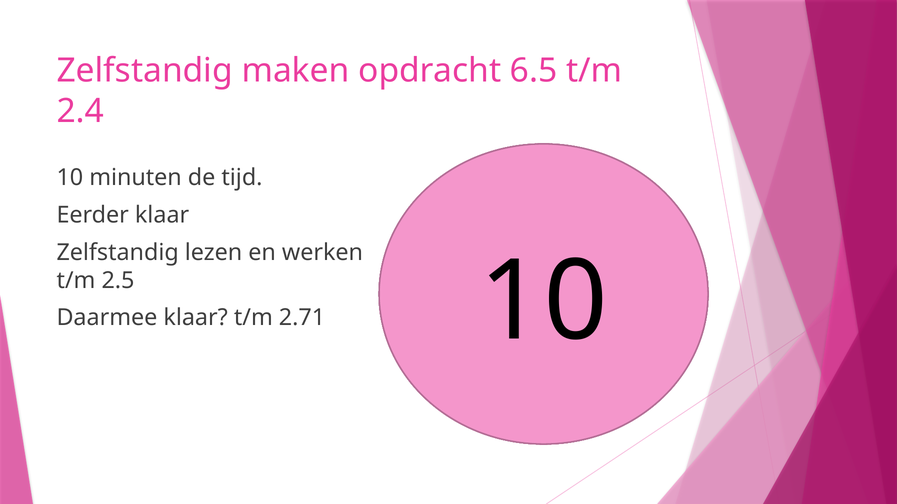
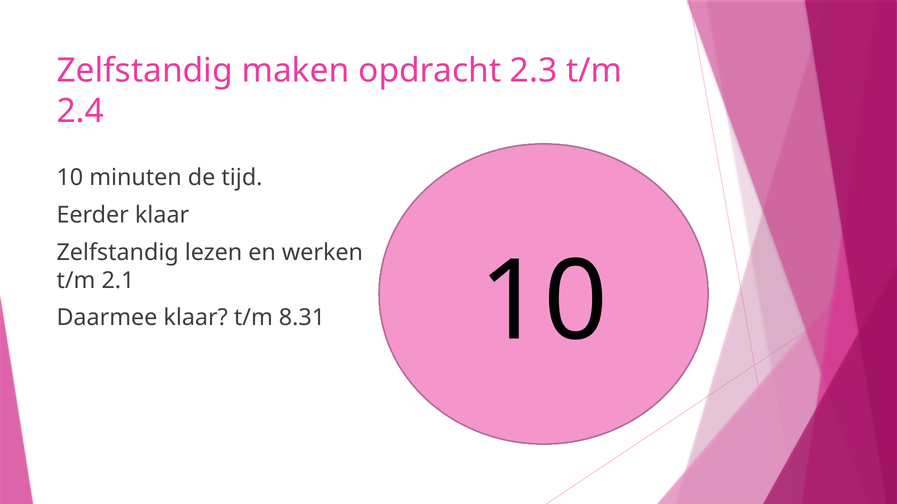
6.5: 6.5 -> 2.3
2.5: 2.5 -> 2.1
2.71: 2.71 -> 8.31
